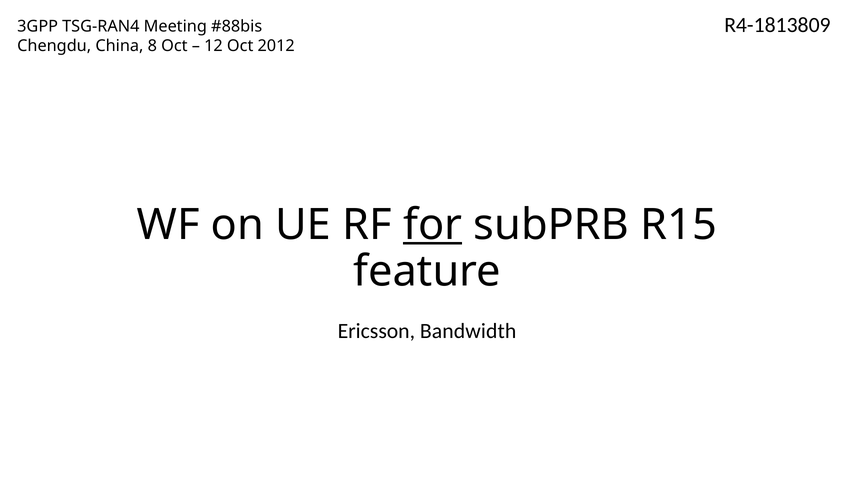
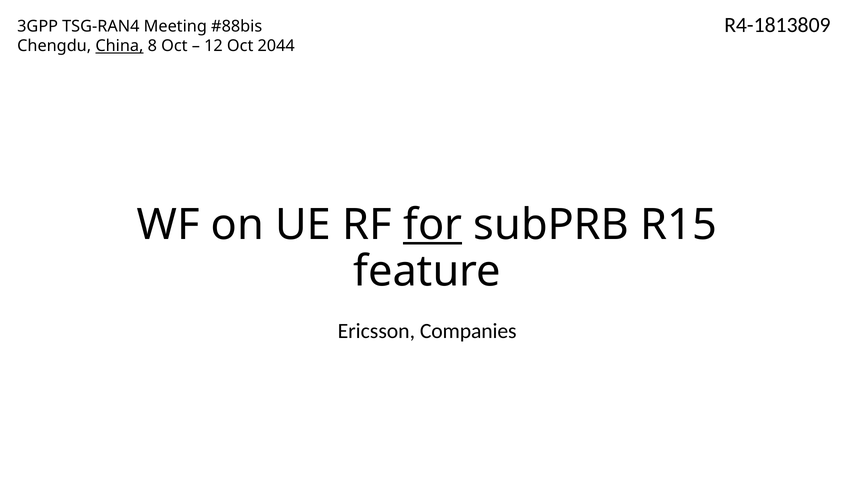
China underline: none -> present
2012: 2012 -> 2044
Bandwidth: Bandwidth -> Companies
